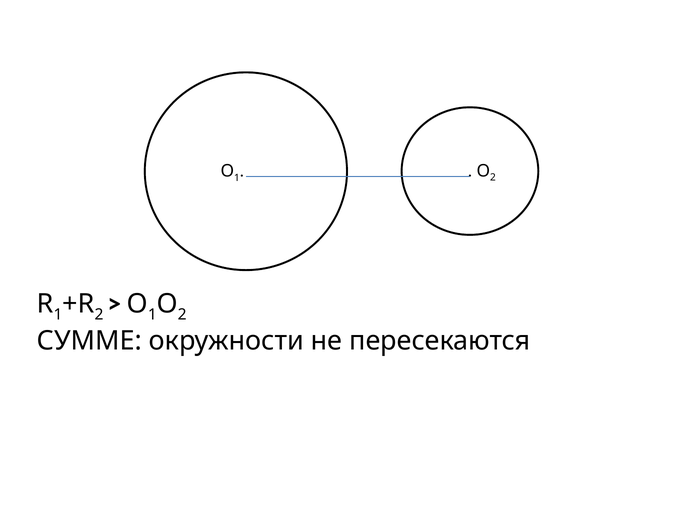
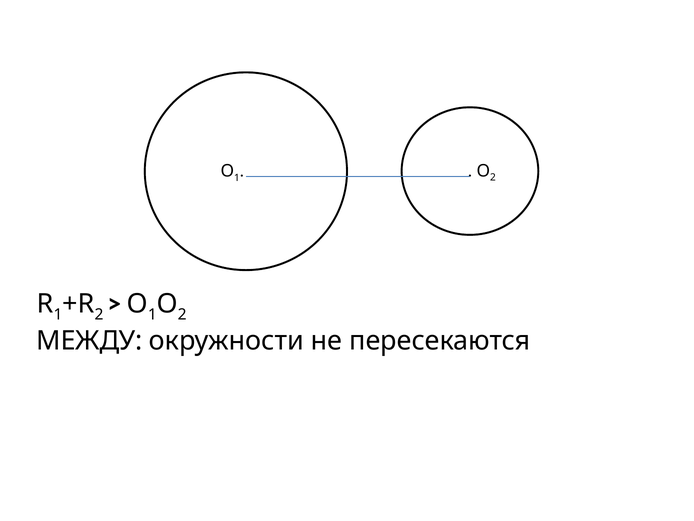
СУММЕ: СУММЕ -> МЕЖДУ
